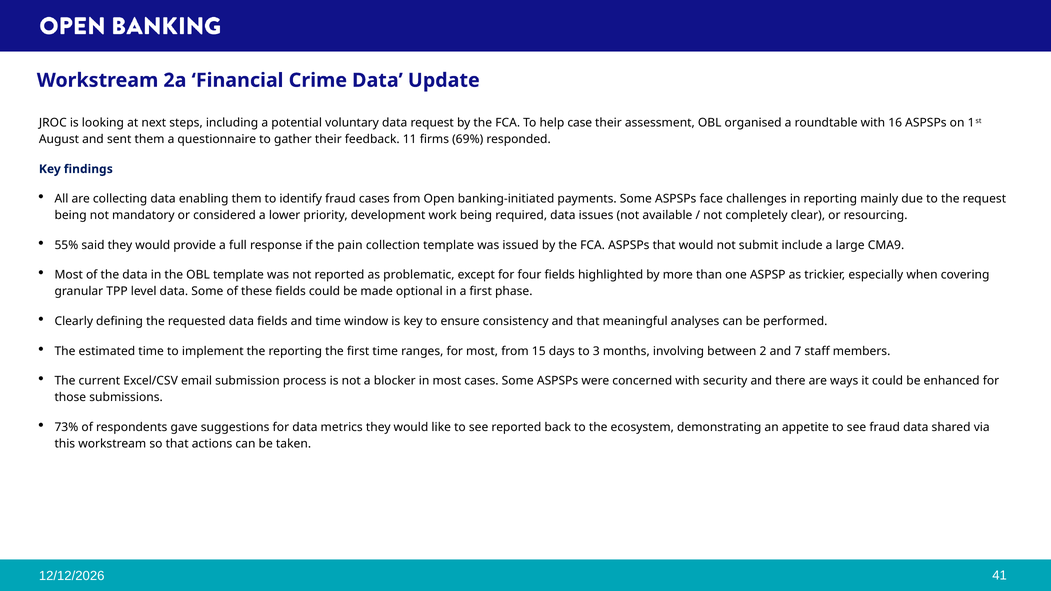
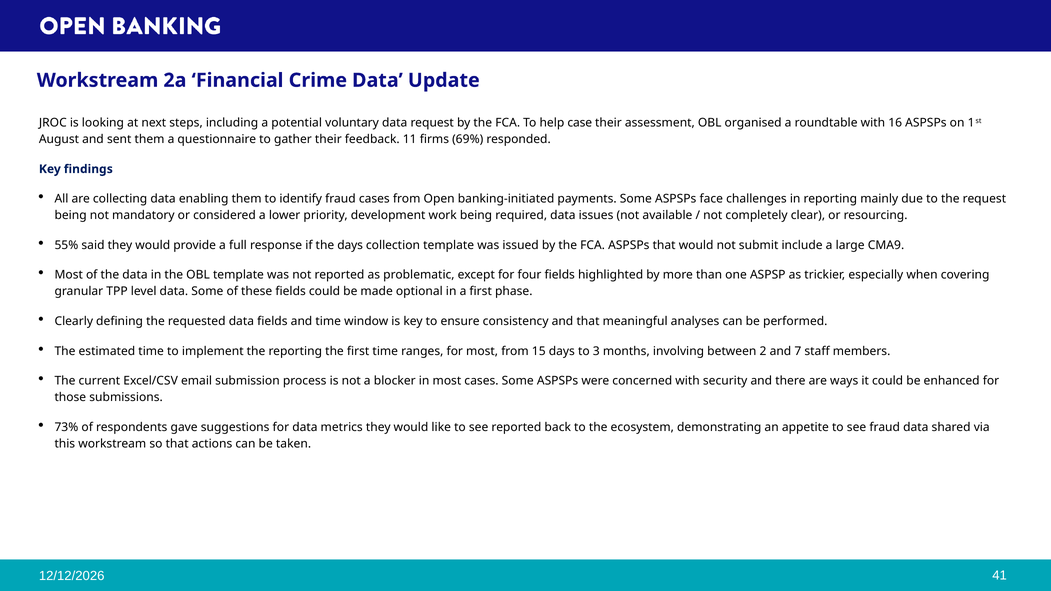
the pain: pain -> days
